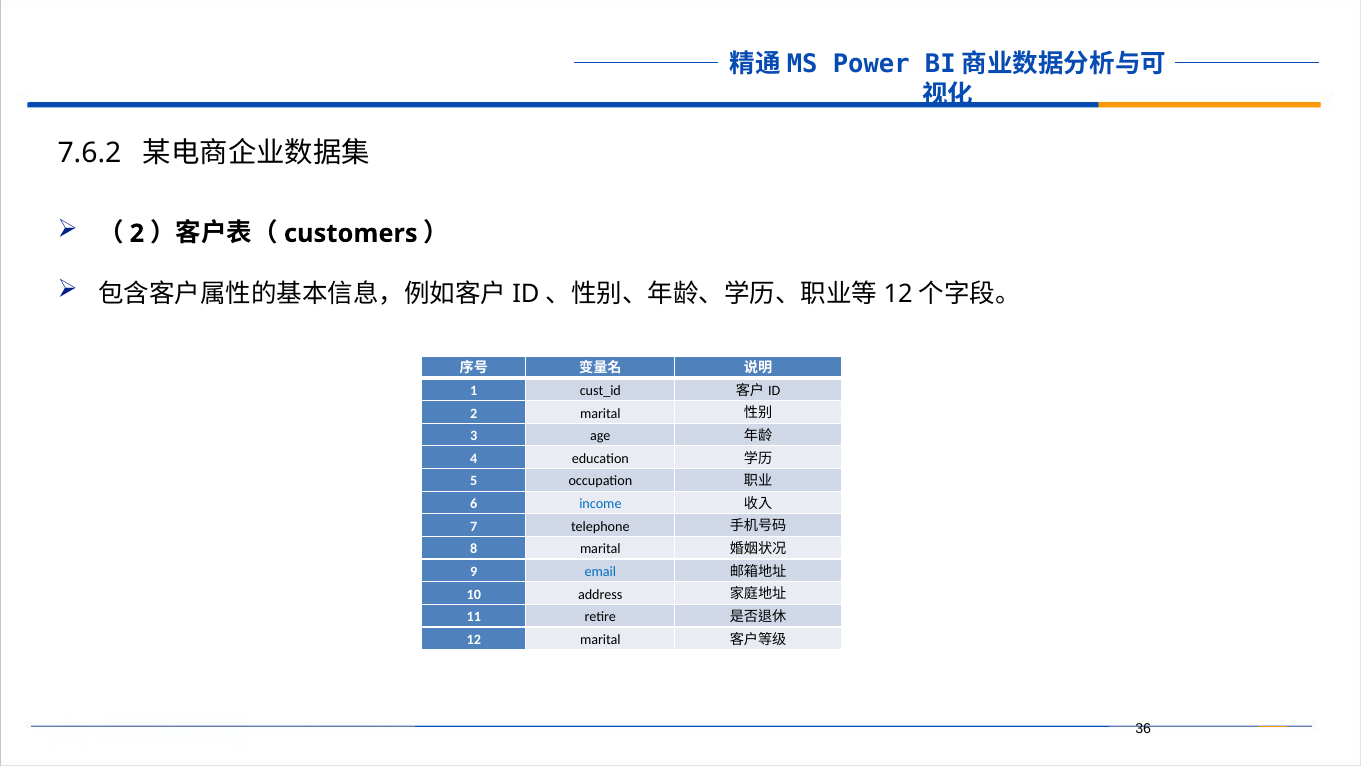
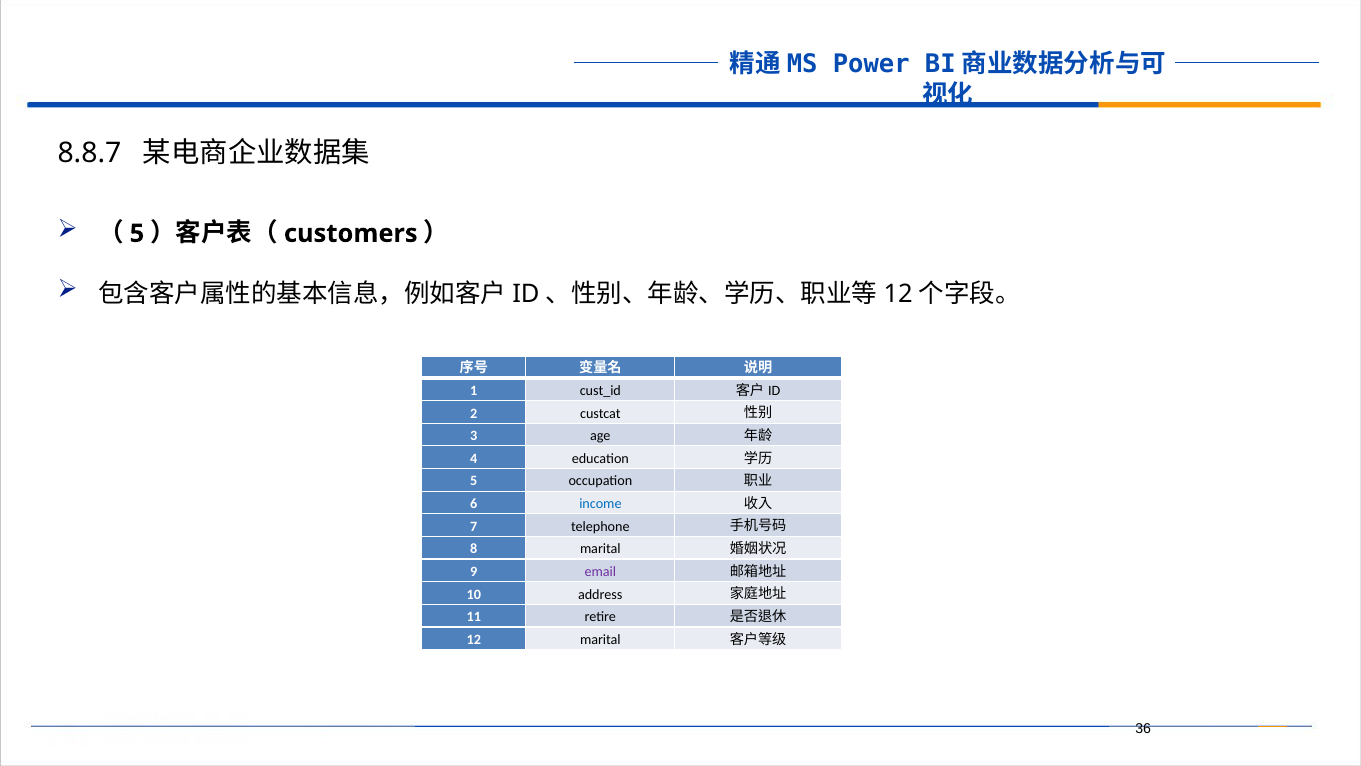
7.6.2: 7.6.2 -> 8.8.7
2 at (137, 233): 2 -> 5
2 marital: marital -> custcat
email colour: blue -> purple
